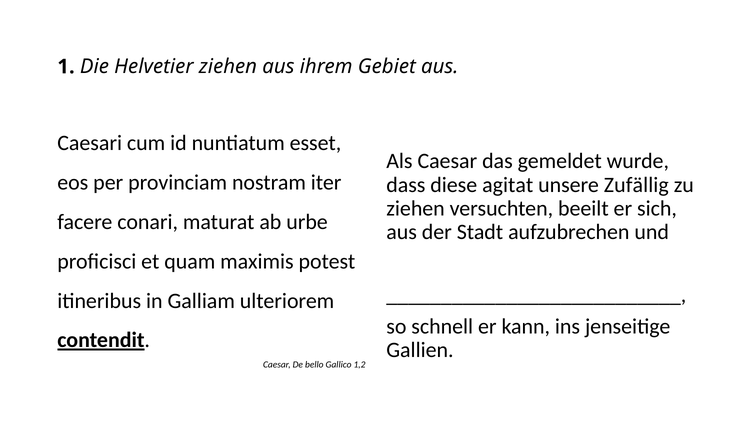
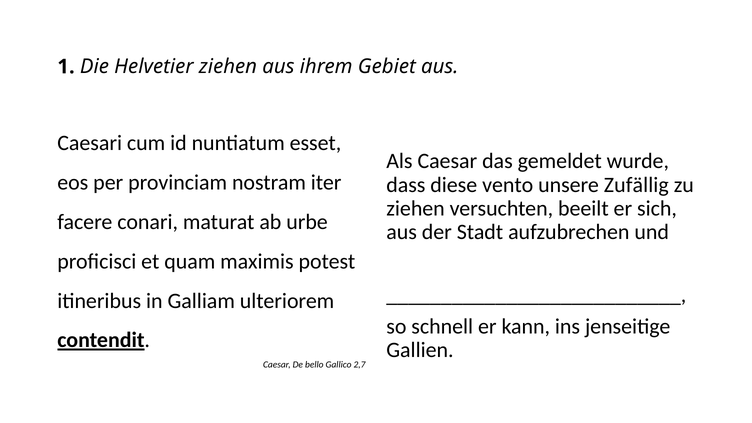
agitat: agitat -> vento
1,2: 1,2 -> 2,7
